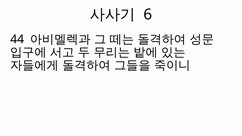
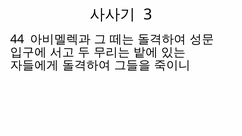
6: 6 -> 3
